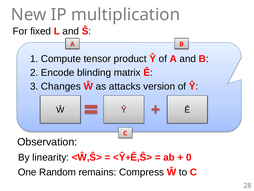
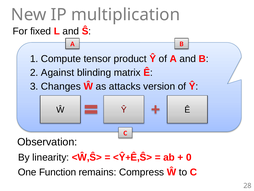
Encode: Encode -> Against
Random: Random -> Function
